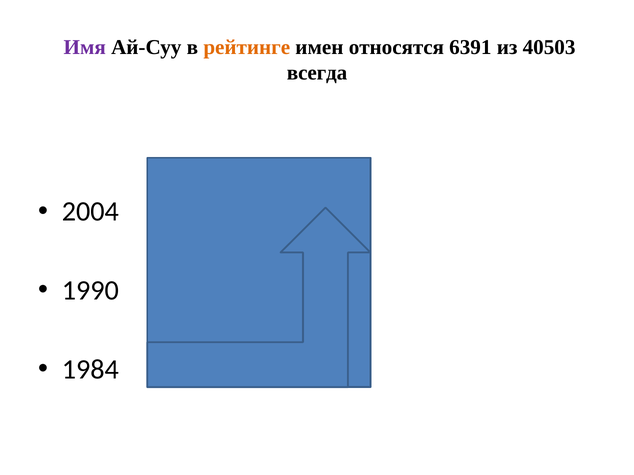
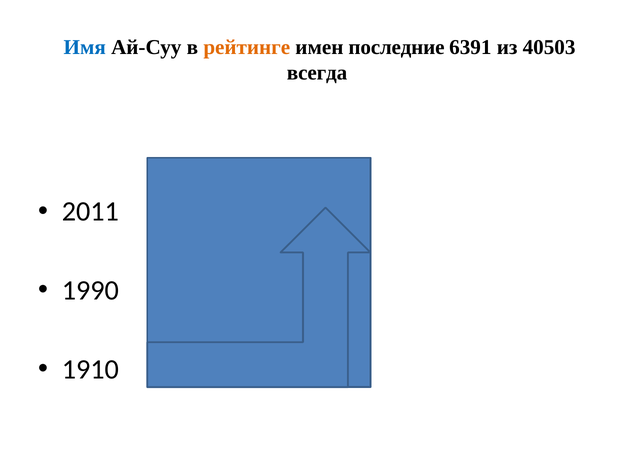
Имя colour: purple -> blue
относятся: относятся -> последние
2004: 2004 -> 2011
1984: 1984 -> 1910
